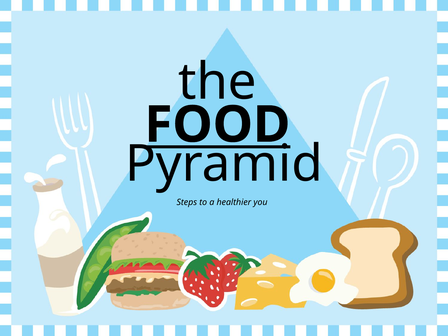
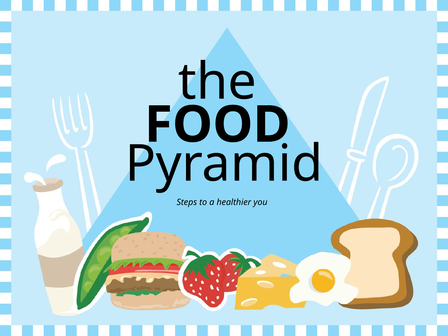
FOOD underline: present -> none
